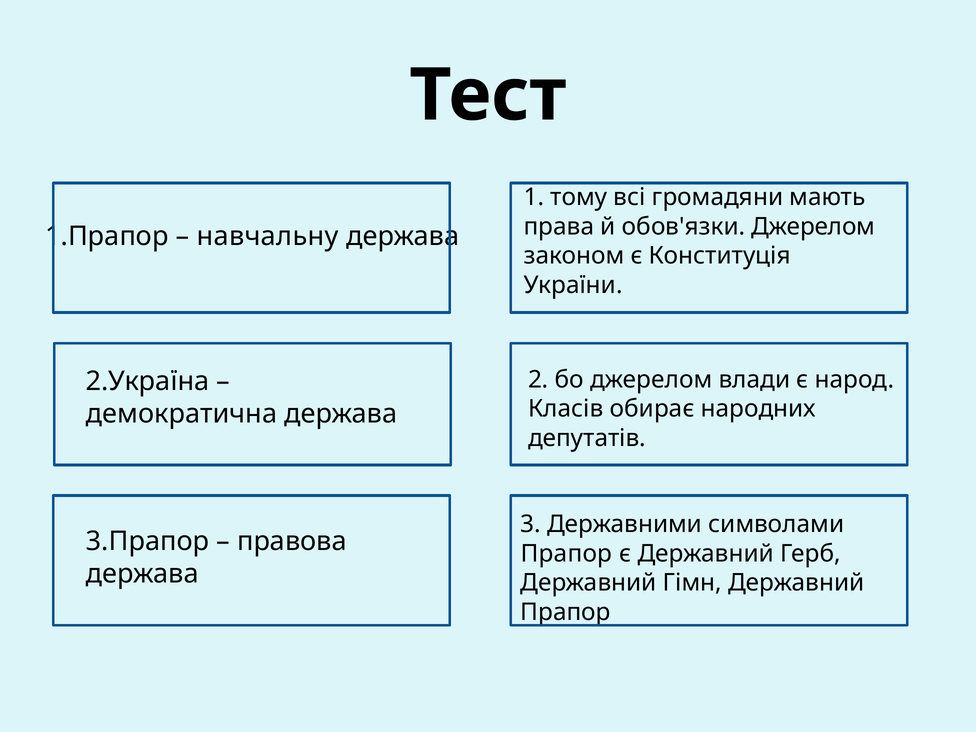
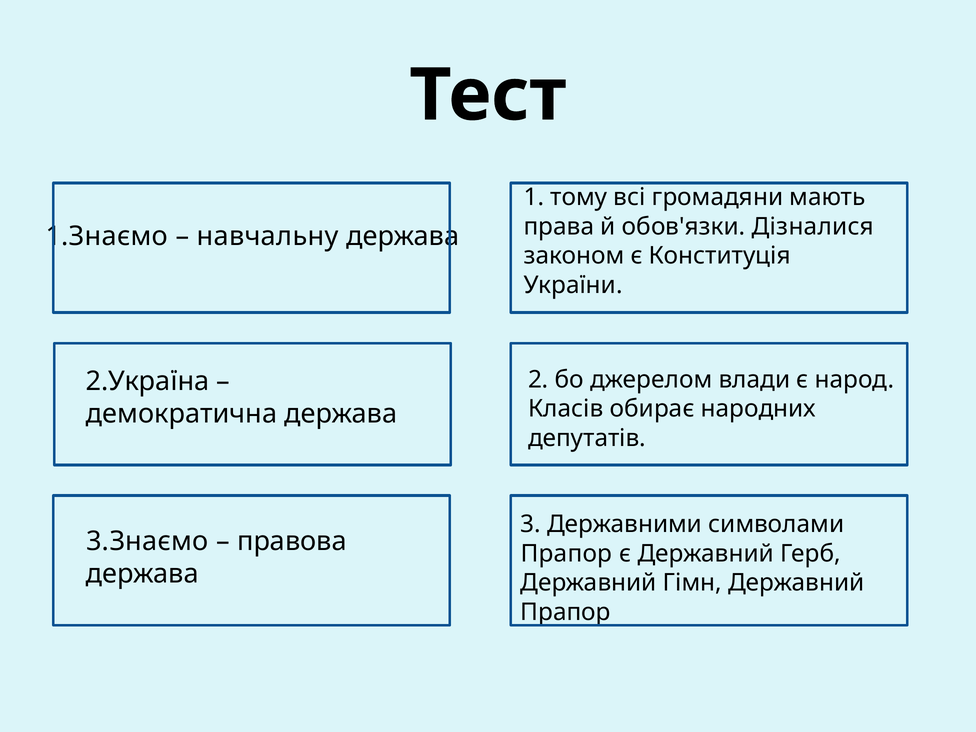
обов'язки Джерелом: Джерелом -> Дізналися
1.Прапор: 1.Прапор -> 1.Знаємо
3.Прапор: 3.Прапор -> 3.Знаємо
